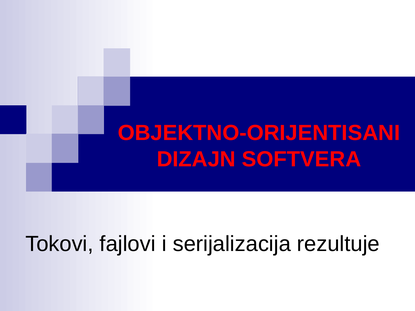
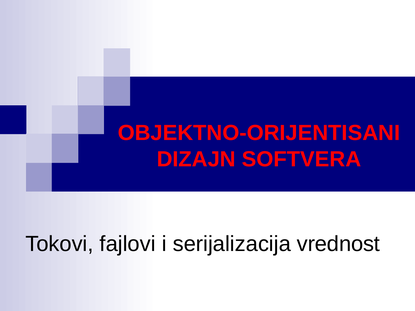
rezultuje: rezultuje -> vrednost
